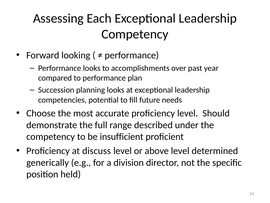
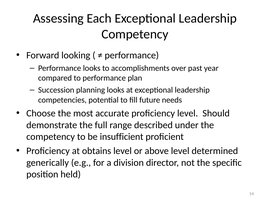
discuss: discuss -> obtains
